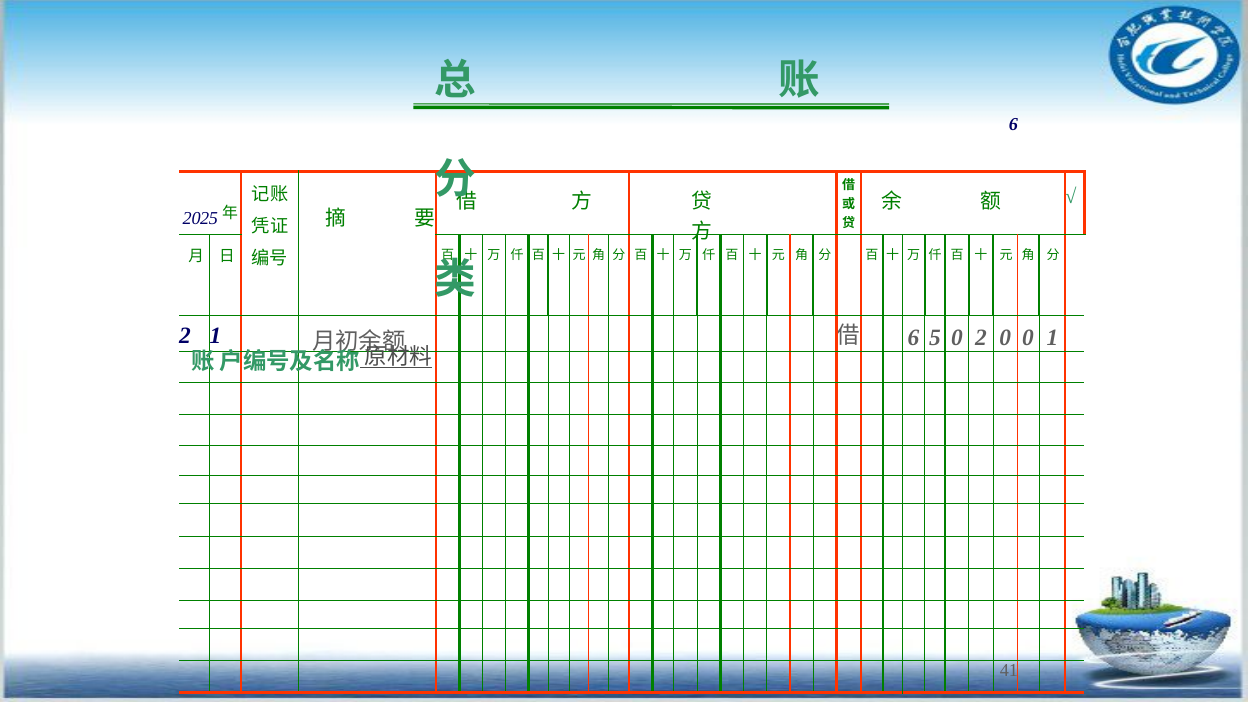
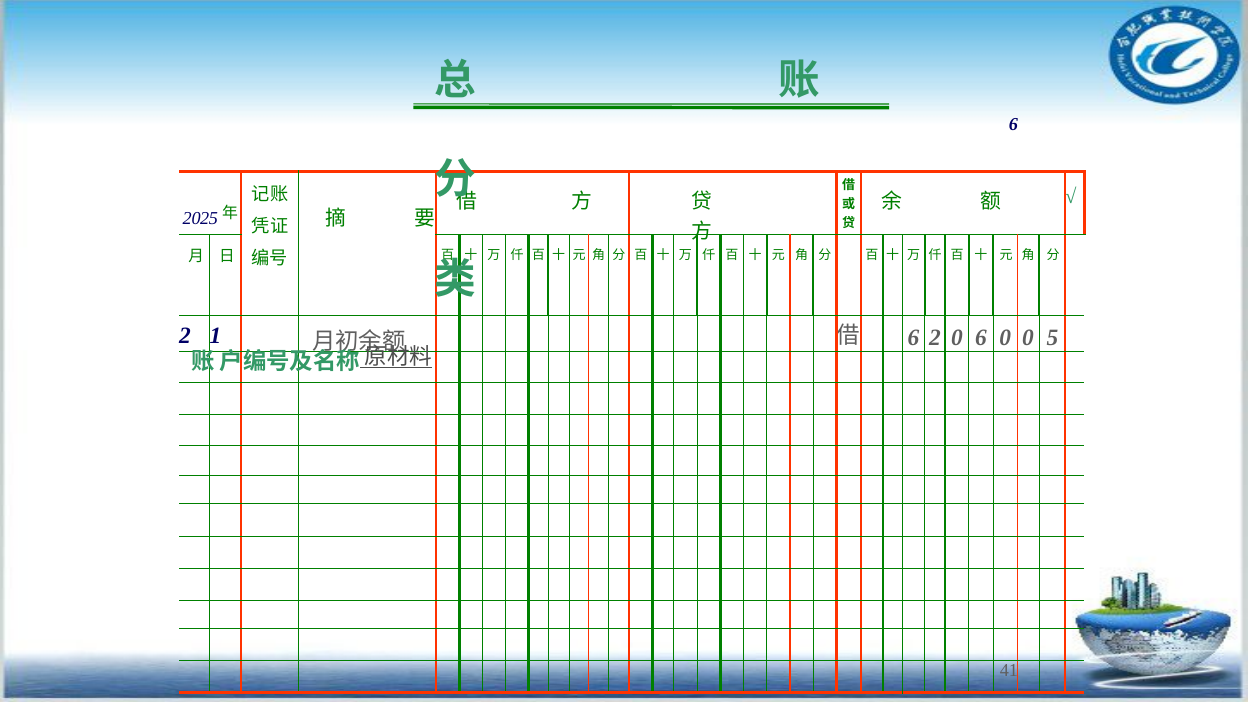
6 5: 5 -> 2
0 2: 2 -> 6
0 1: 1 -> 5
